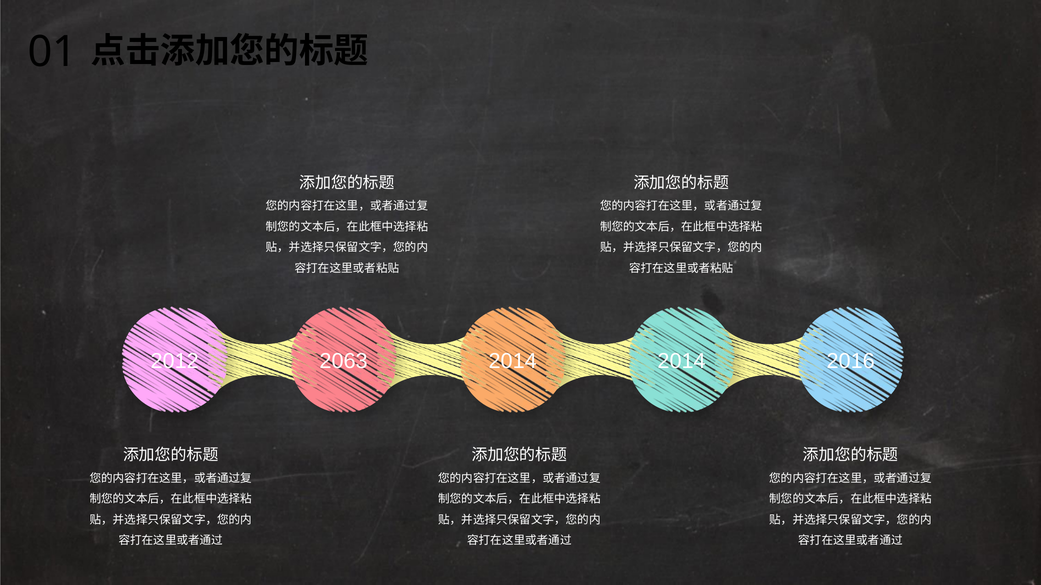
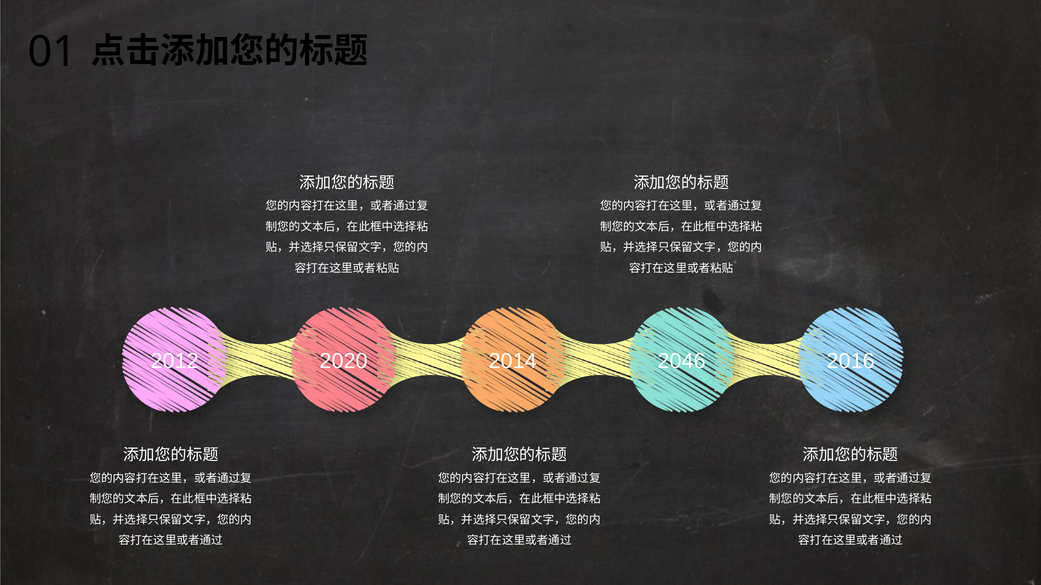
2063: 2063 -> 2020
2014 2014: 2014 -> 2046
